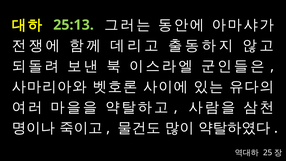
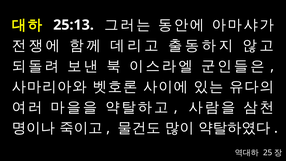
25:13 colour: light green -> white
